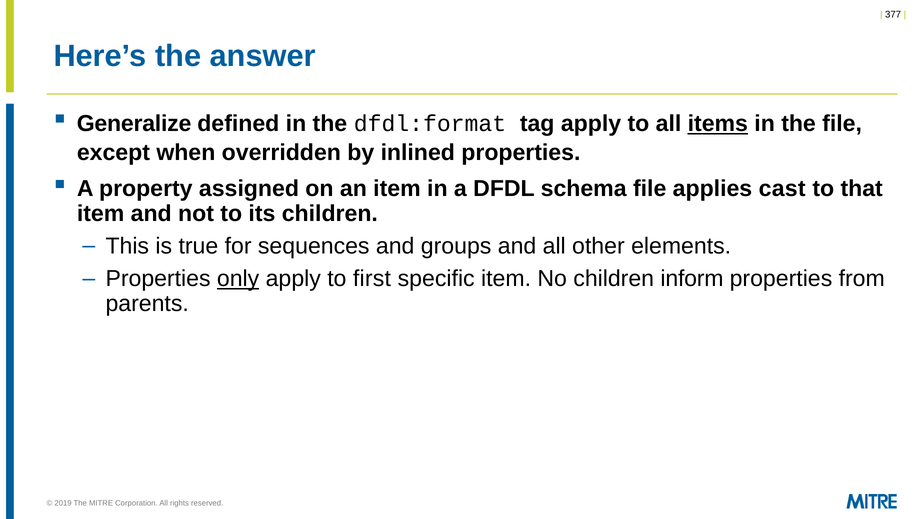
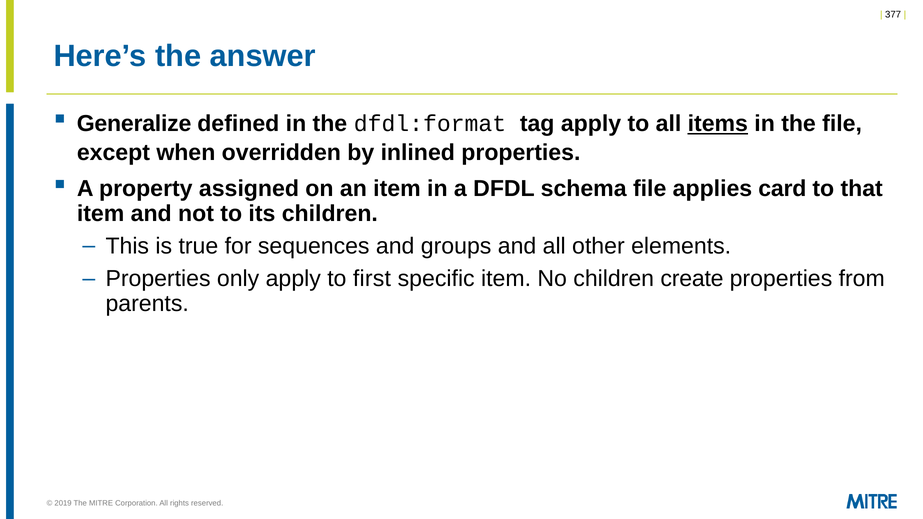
cast: cast -> card
only underline: present -> none
inform: inform -> create
